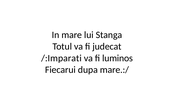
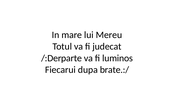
Stanga: Stanga -> Mereu
/:Imparati: /:Imparati -> /:Derparte
mare.:/: mare.:/ -> brate.:/
